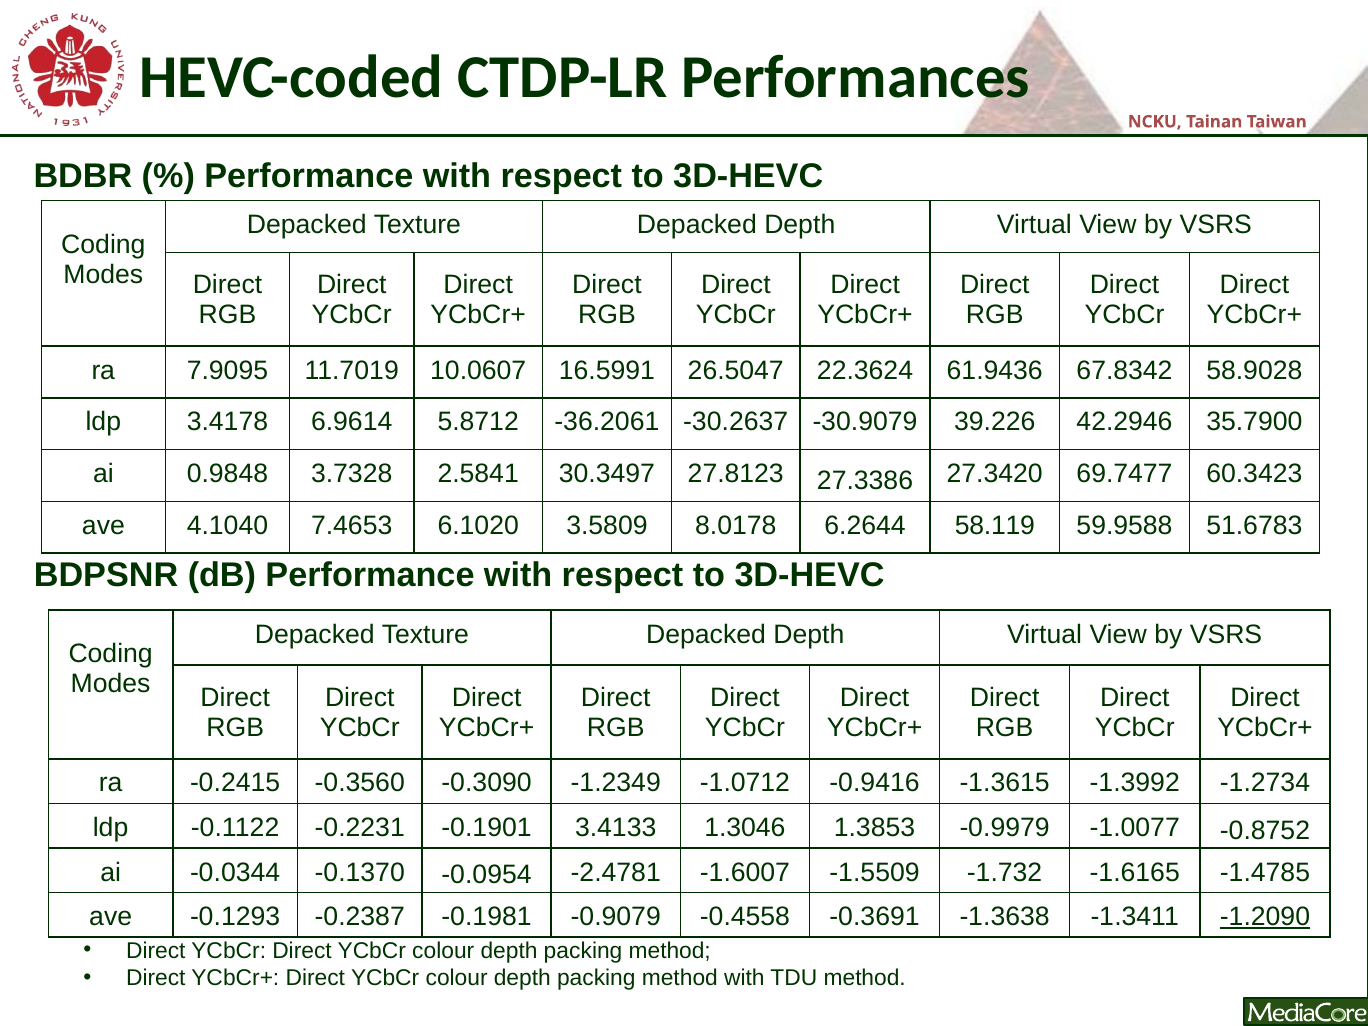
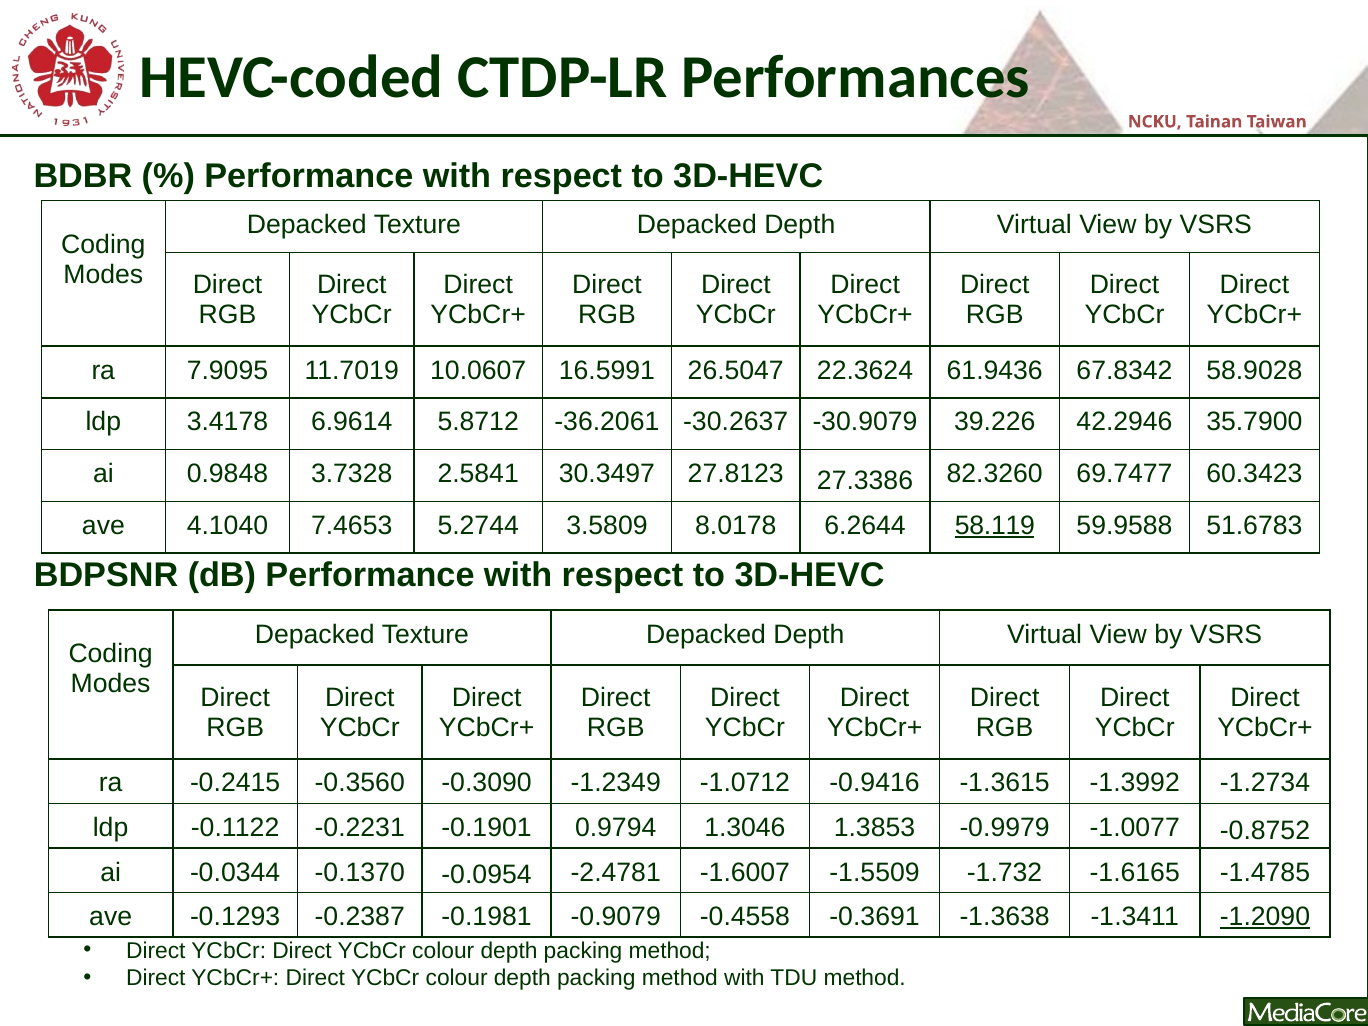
27.3420: 27.3420 -> 82.3260
6.1020: 6.1020 -> 5.2744
58.119 underline: none -> present
3.4133: 3.4133 -> 0.9794
